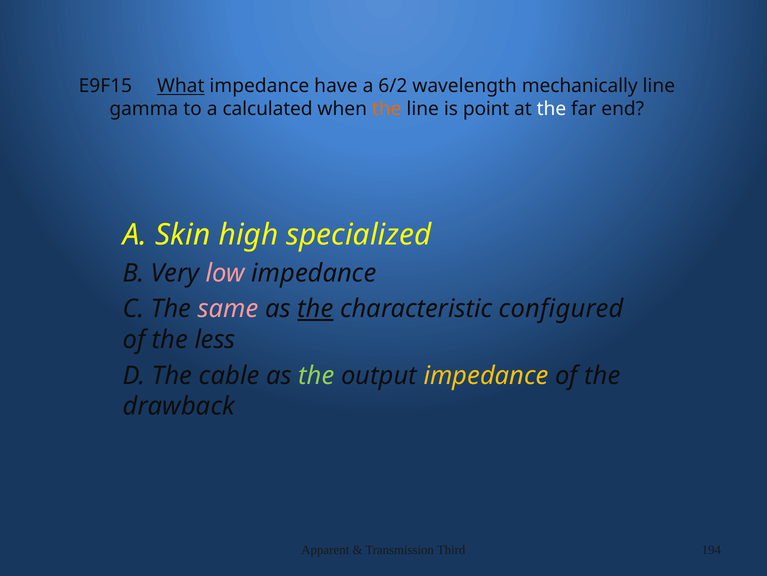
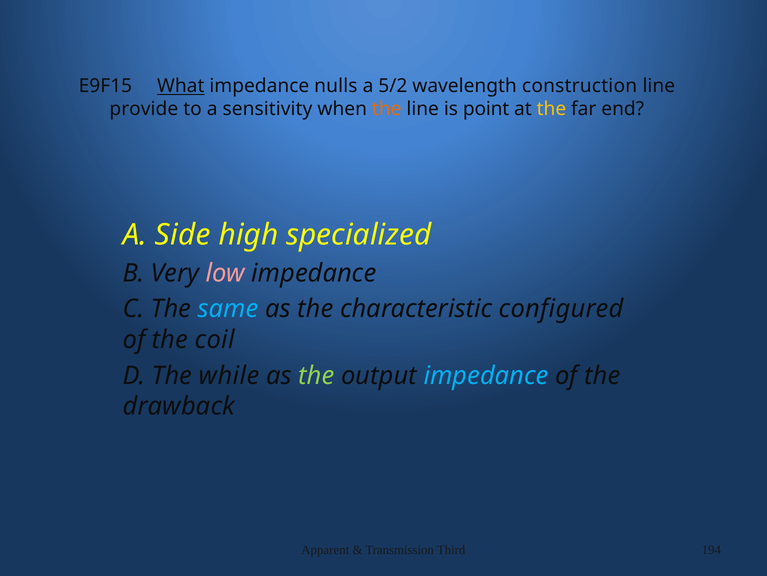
have: have -> nulls
6/2: 6/2 -> 5/2
mechanically: mechanically -> construction
gamma: gamma -> provide
calculated: calculated -> sensitivity
the at (551, 109) colour: white -> yellow
Skin: Skin -> Side
same colour: pink -> light blue
the at (315, 309) underline: present -> none
less: less -> coil
cable: cable -> while
impedance at (486, 375) colour: yellow -> light blue
